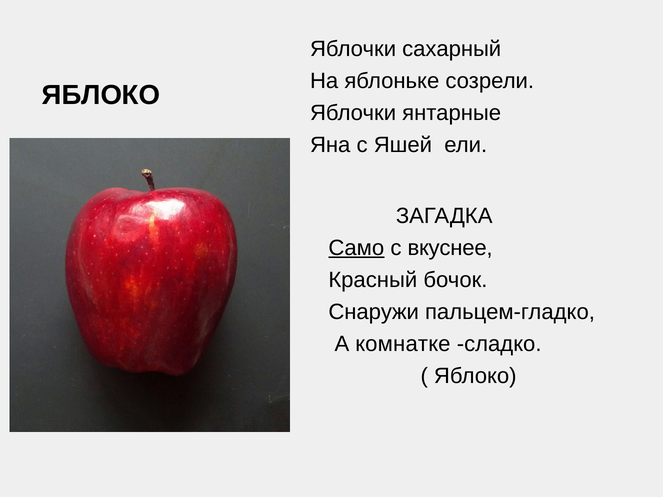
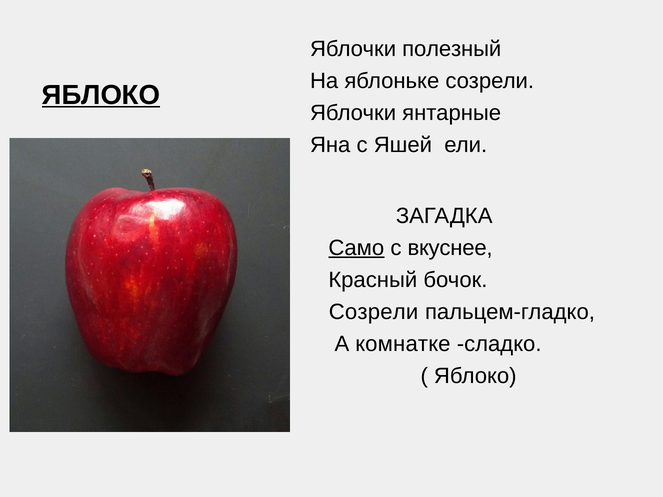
сахарный: сахарный -> полезный
ЯБЛОКО at (101, 95) underline: none -> present
Снаружи at (374, 312): Снаружи -> Созрели
